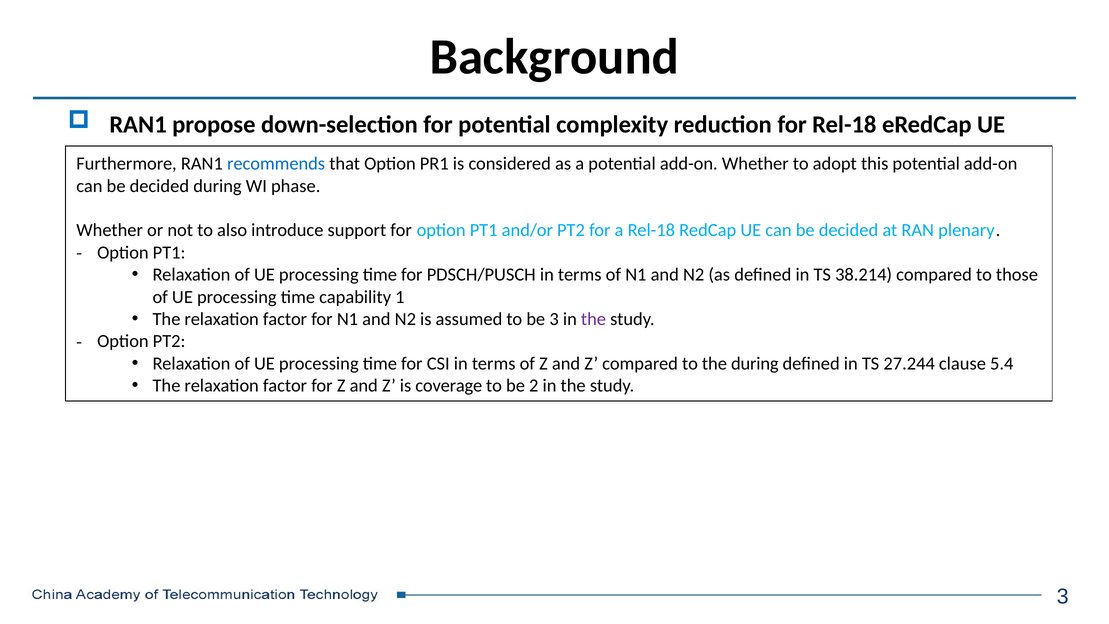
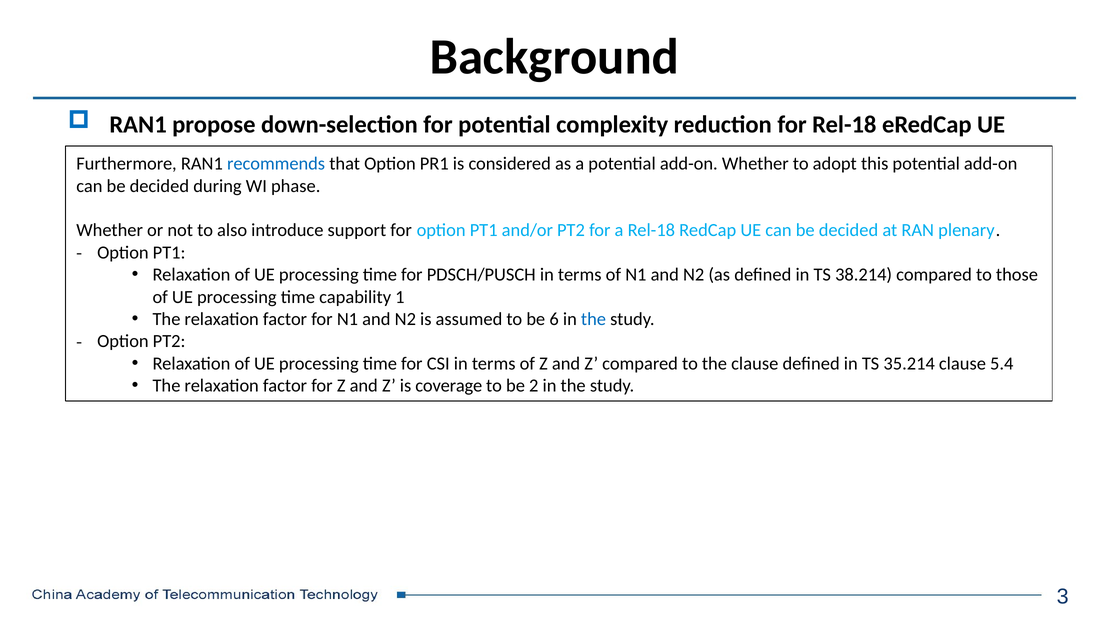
be 3: 3 -> 6
the at (594, 319) colour: purple -> blue
the during: during -> clause
27.244: 27.244 -> 35.214
